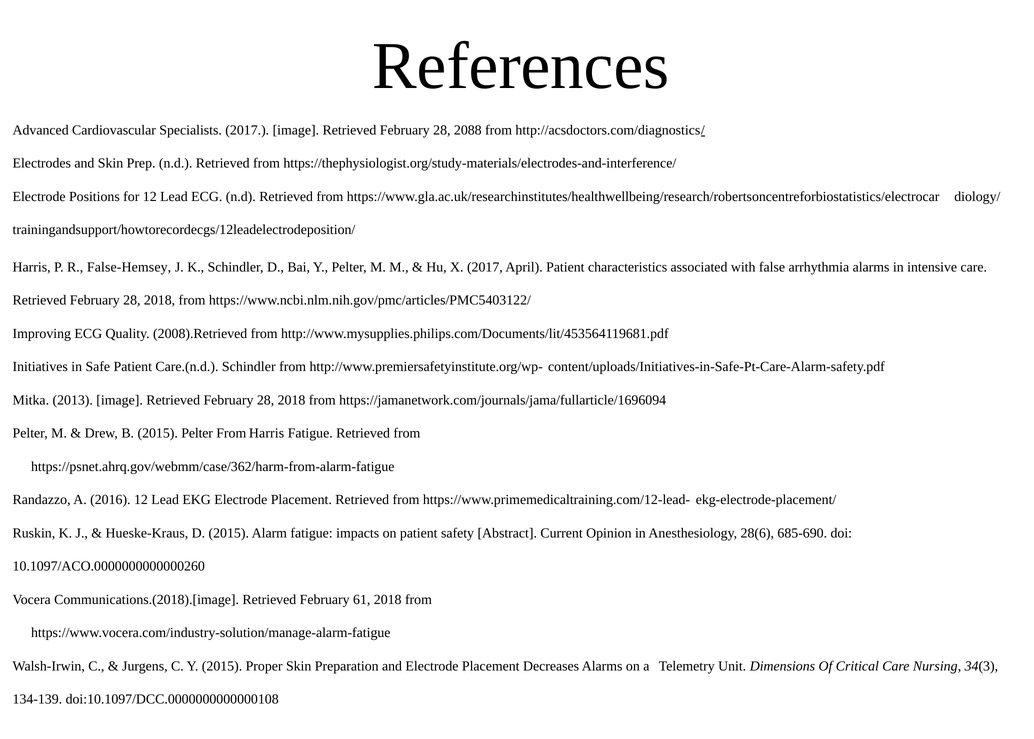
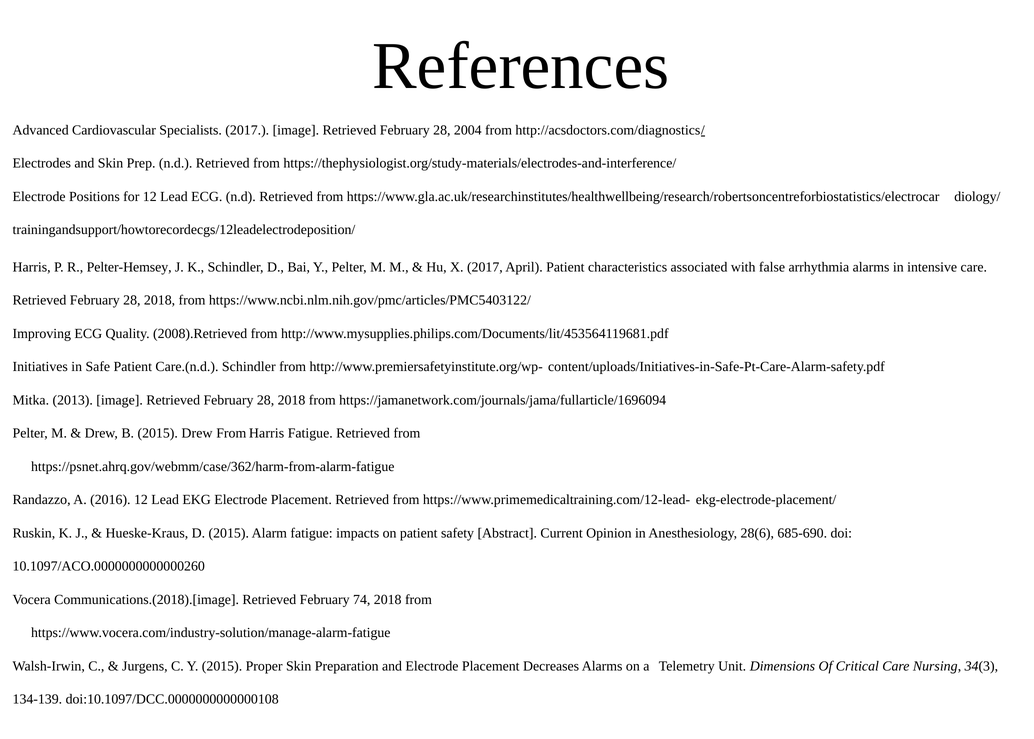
2088: 2088 -> 2004
False-Hemsey: False-Hemsey -> Pelter-Hemsey
2015 Pelter: Pelter -> Drew
61: 61 -> 74
